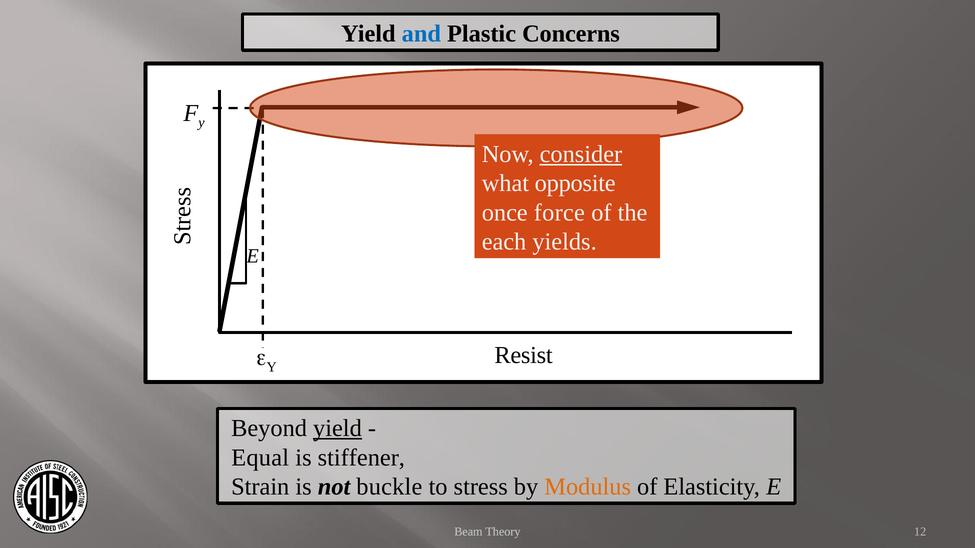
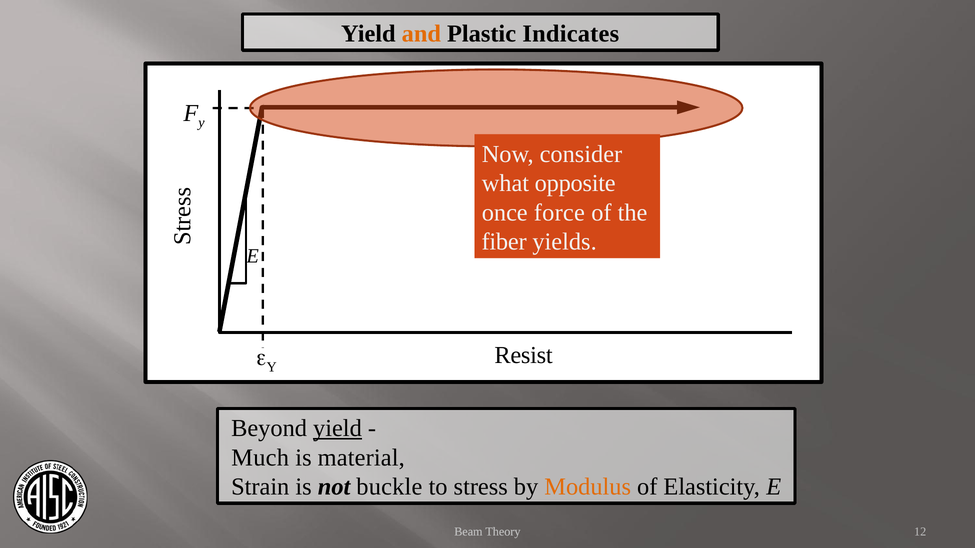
and colour: blue -> orange
Concerns: Concerns -> Indicates
consider underline: present -> none
each: each -> fiber
Equal: Equal -> Much
stiffener: stiffener -> material
